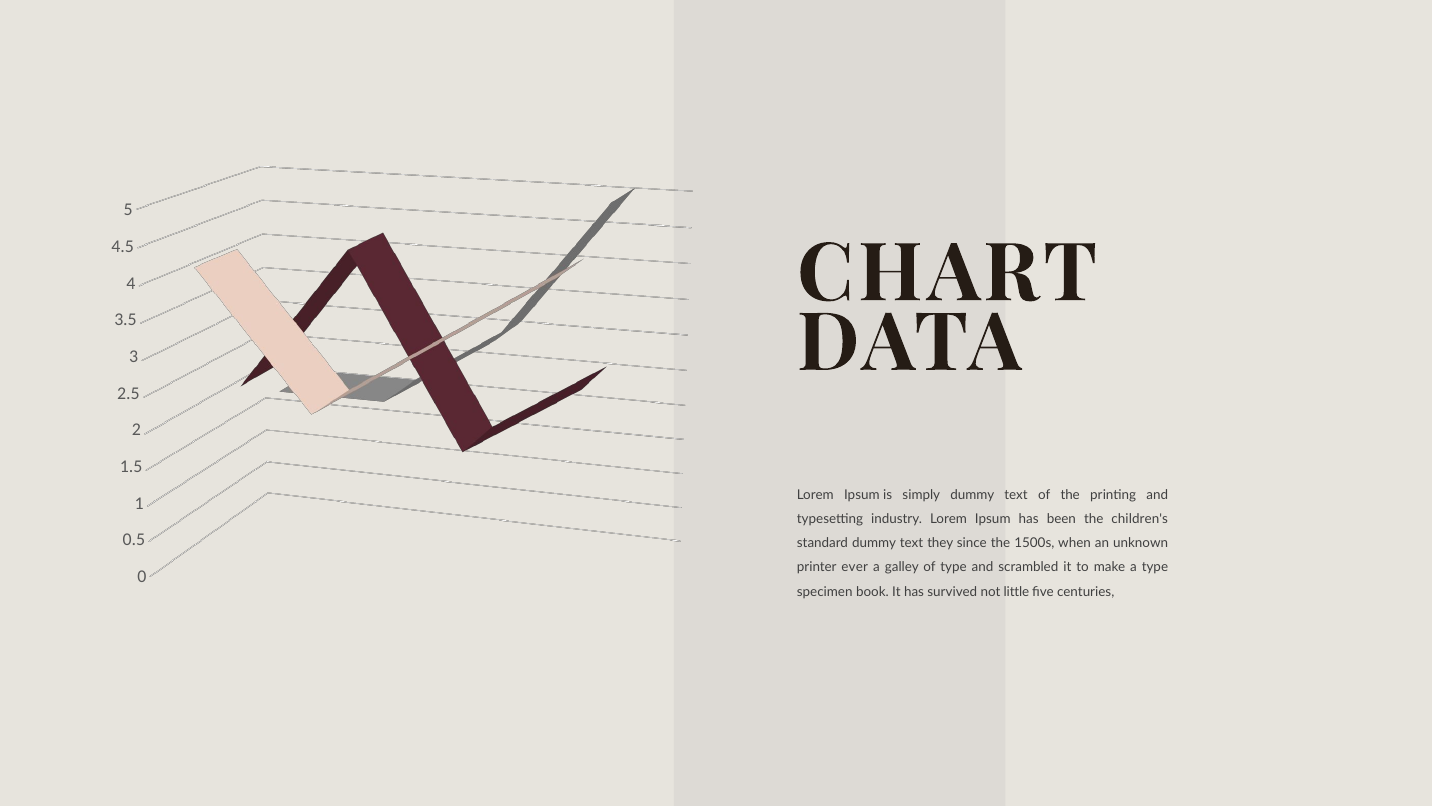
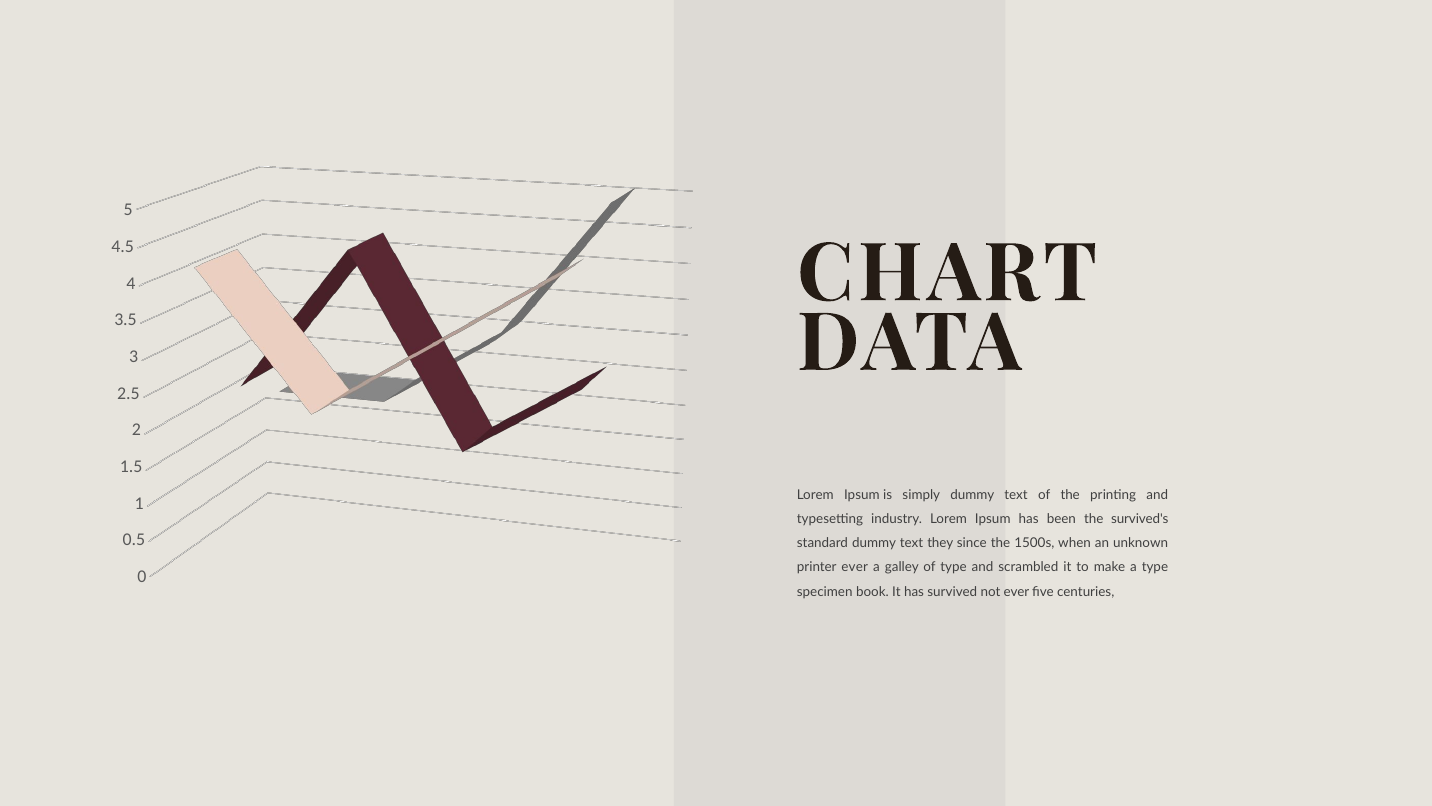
children's: children's -> survived's
not little: little -> ever
